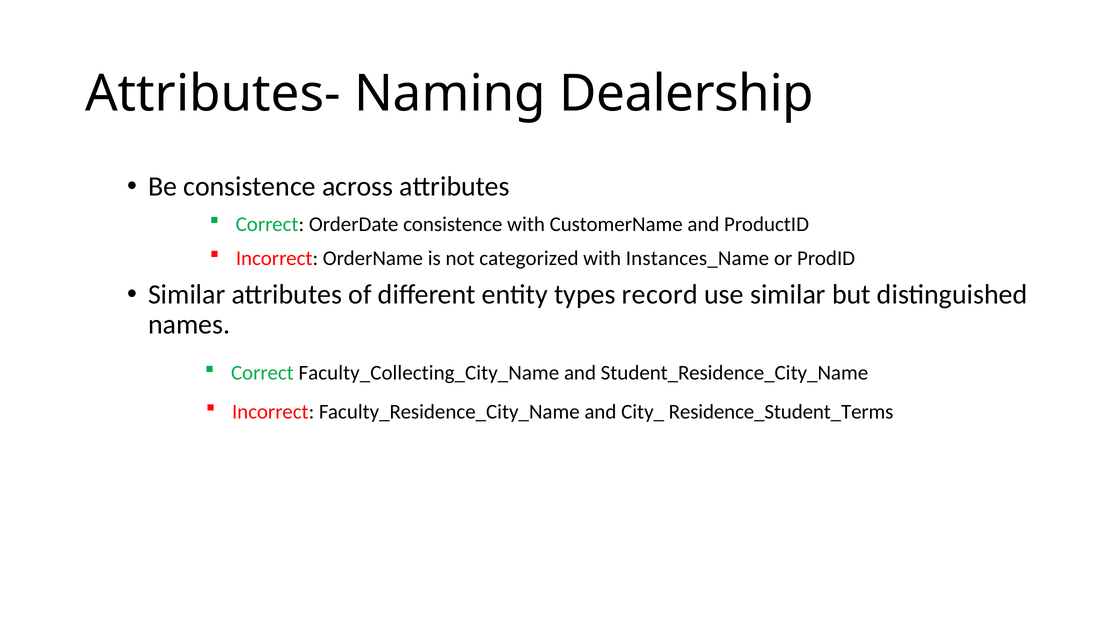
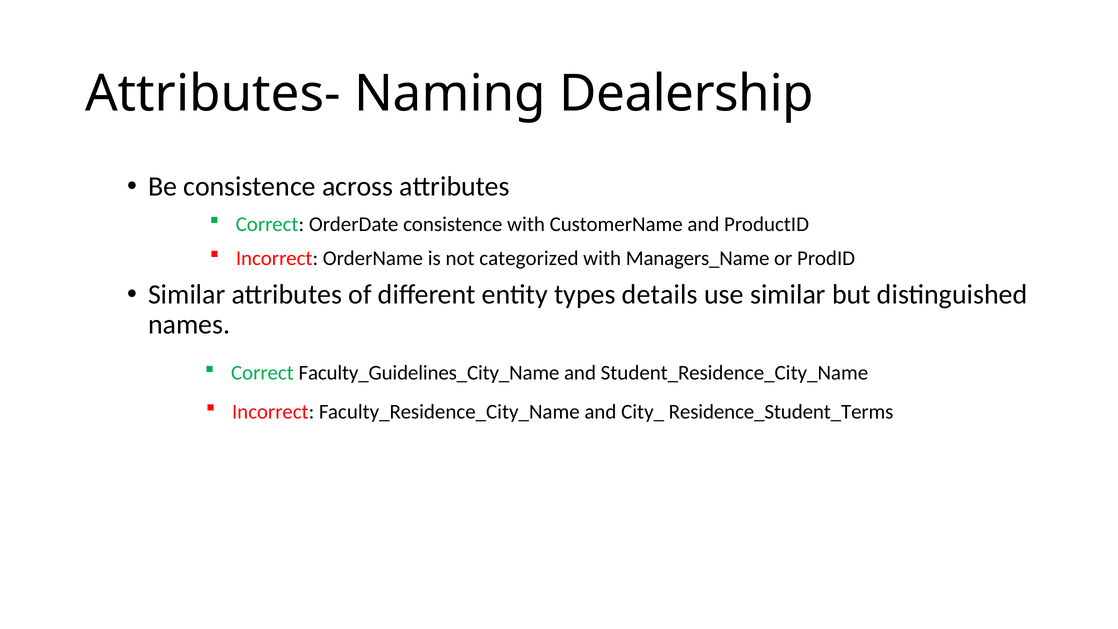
Instances_Name: Instances_Name -> Managers_Name
record: record -> details
Faculty_Collecting_City_Name: Faculty_Collecting_City_Name -> Faculty_Guidelines_City_Name
